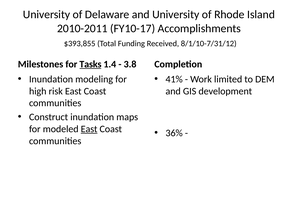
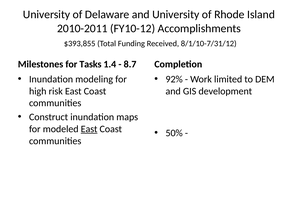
FY10-17: FY10-17 -> FY10-12
Tasks underline: present -> none
3.8: 3.8 -> 8.7
41%: 41% -> 92%
36%: 36% -> 50%
